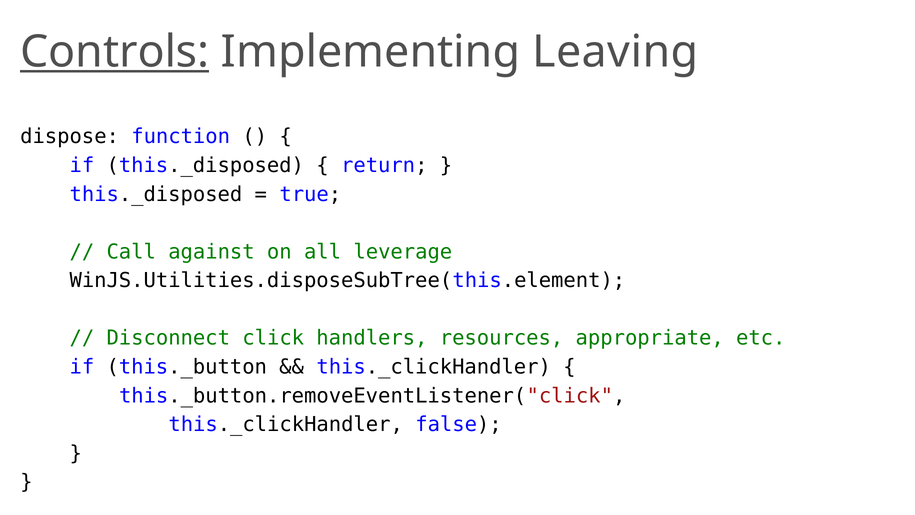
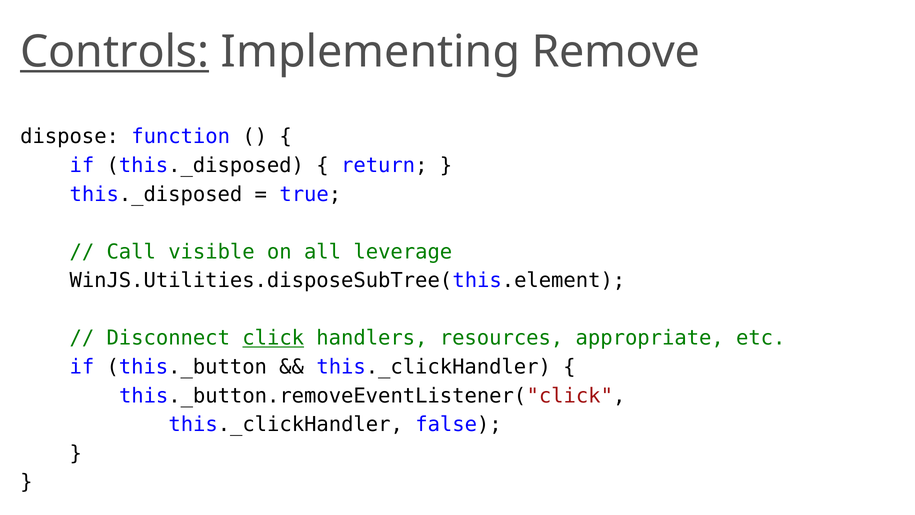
Leaving: Leaving -> Remove
against: against -> visible
click underline: none -> present
